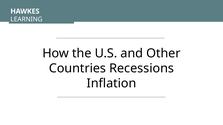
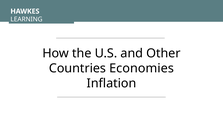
Recessions: Recessions -> Economies
